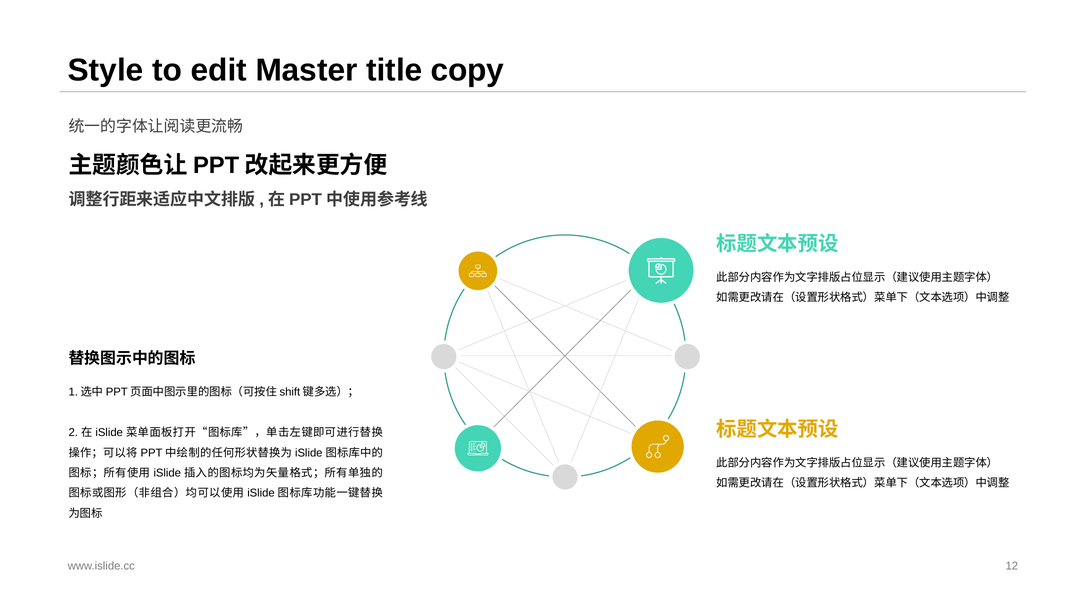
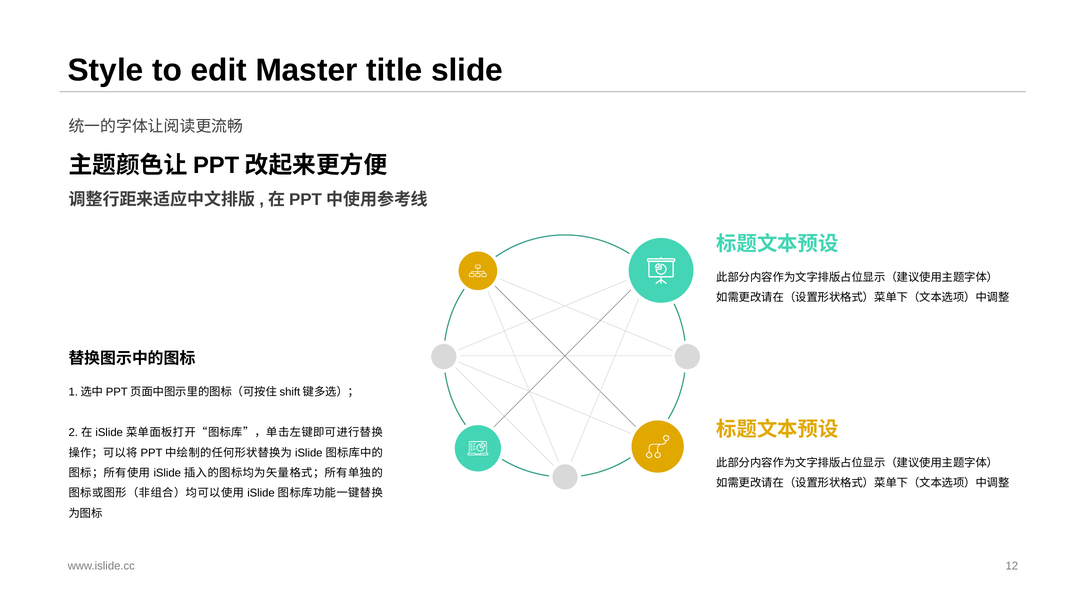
copy: copy -> slide
